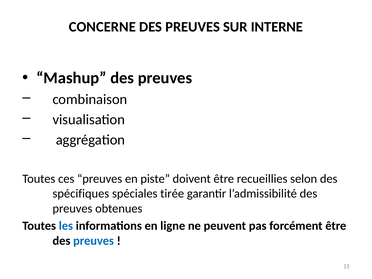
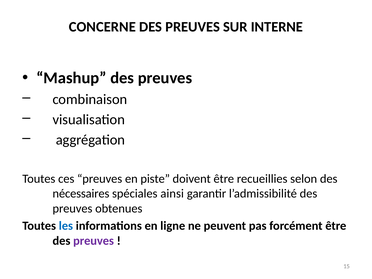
spécifiques: spécifiques -> nécessaires
tirée: tirée -> ainsi
preuves at (94, 241) colour: blue -> purple
